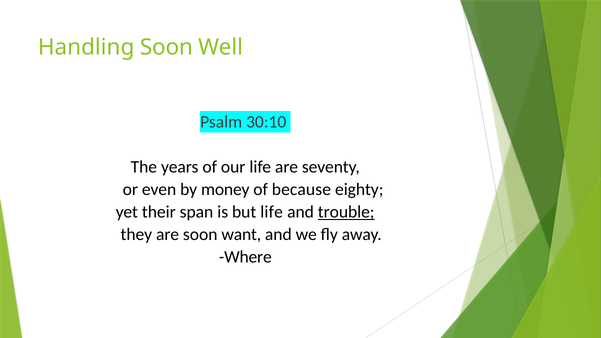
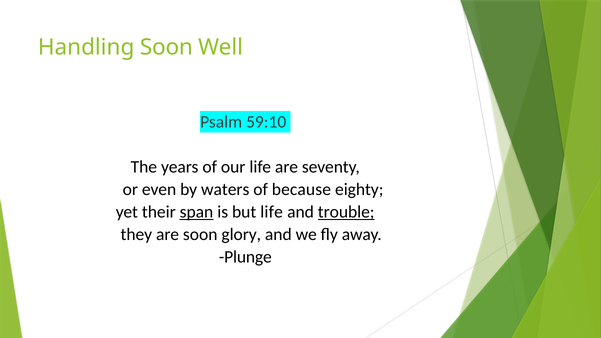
30:10: 30:10 -> 59:10
money: money -> waters
span underline: none -> present
want: want -> glory
Where: Where -> Plunge
